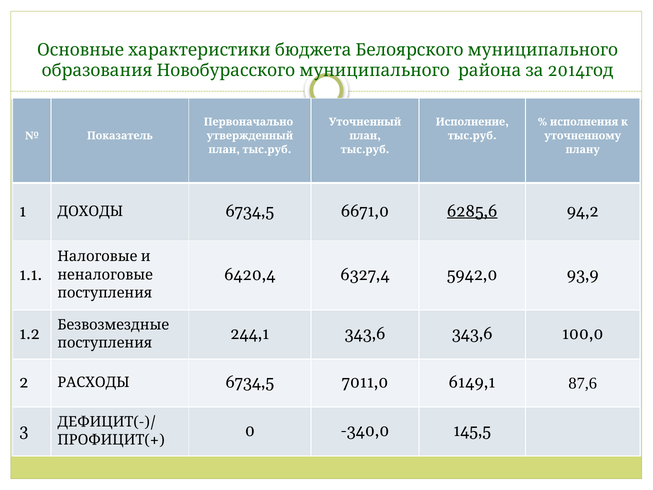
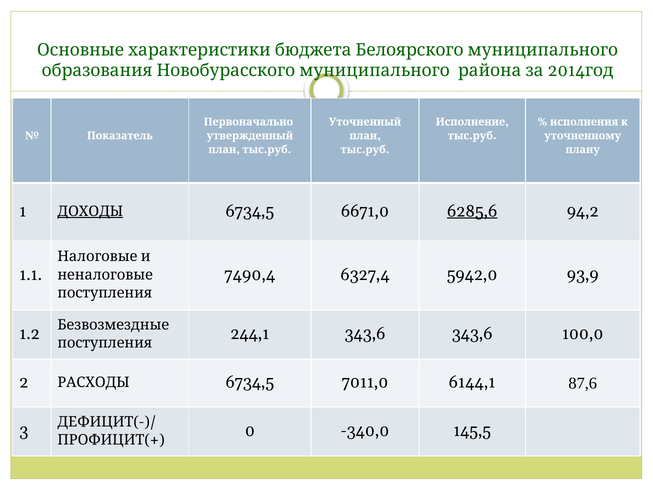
ДОХОДЫ underline: none -> present
6420,4: 6420,4 -> 7490,4
6149,1: 6149,1 -> 6144,1
